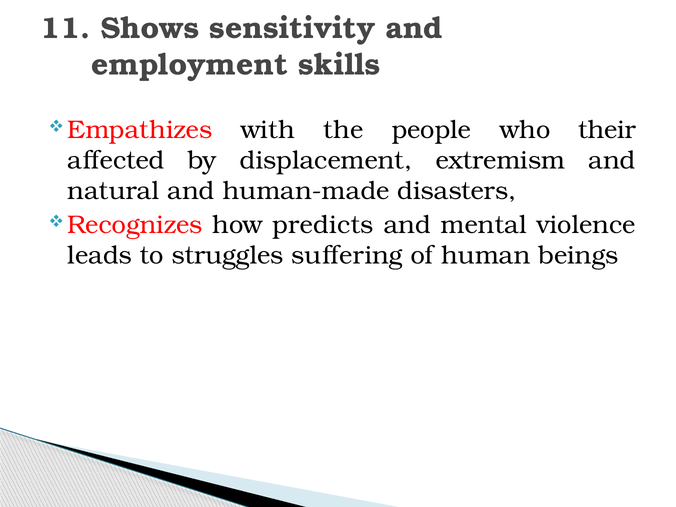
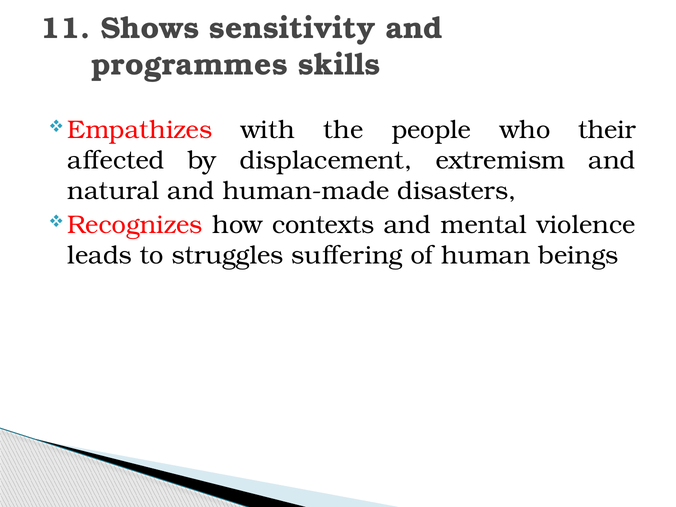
employment: employment -> programmes
predicts: predicts -> contexts
